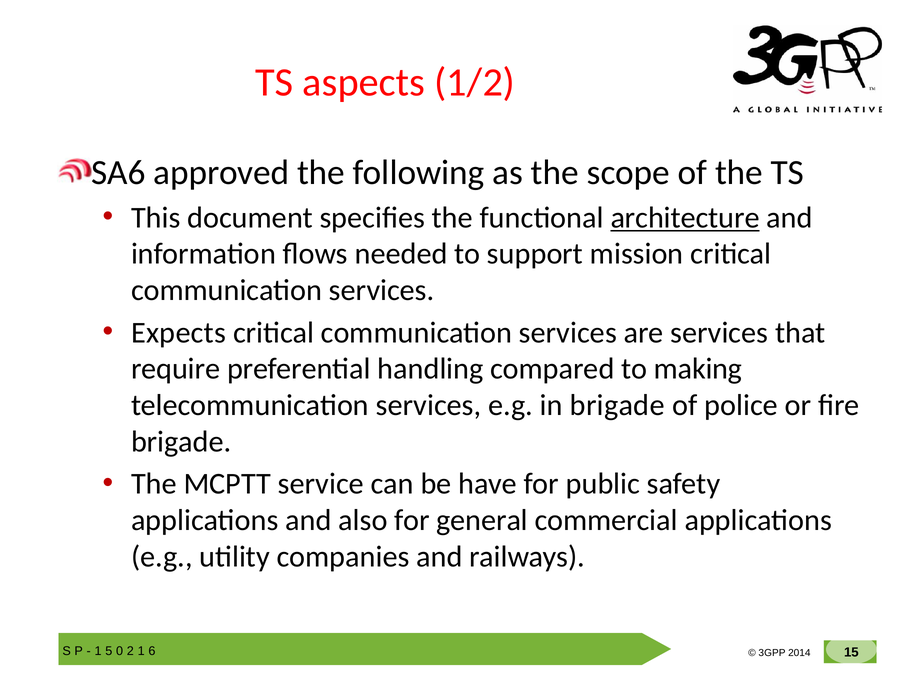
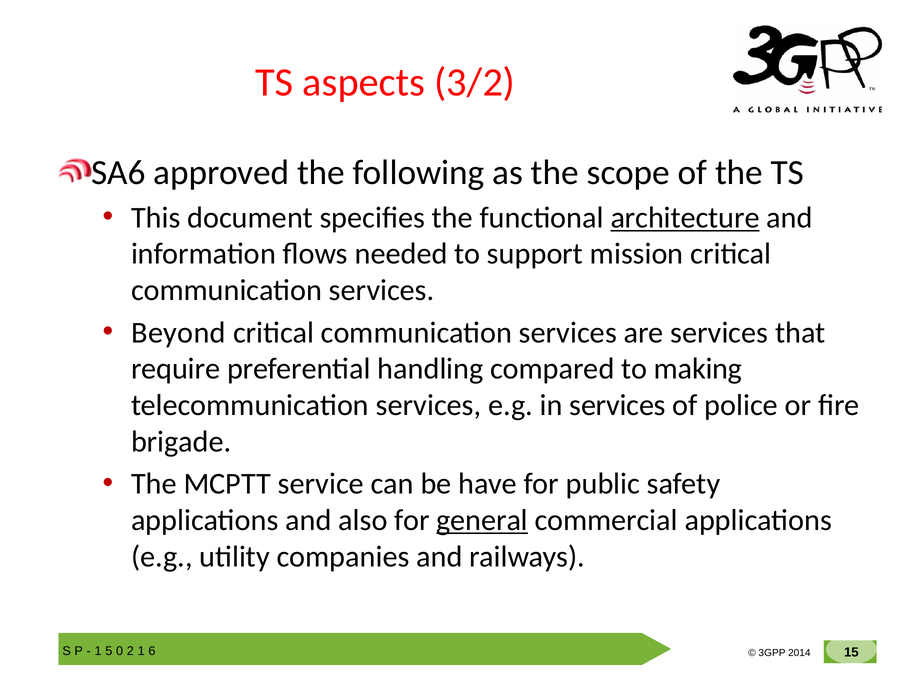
1/2: 1/2 -> 3/2
Expects: Expects -> Beyond
in brigade: brigade -> services
general underline: none -> present
